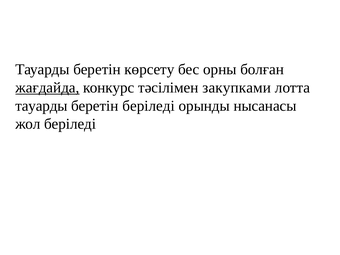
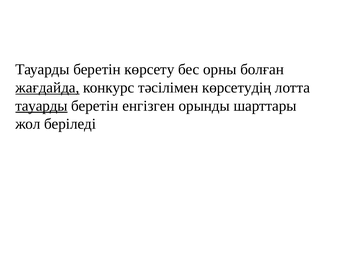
закупками: закупками -> көрсетудің
тауарды at (41, 106) underline: none -> present
беретін беріледі: беріледі -> енгізген
нысанасы: нысанасы -> шарттары
